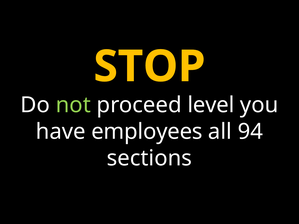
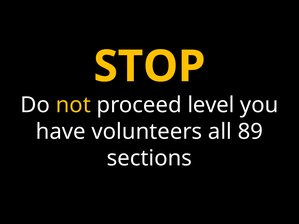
not colour: light green -> yellow
employees: employees -> volunteers
94: 94 -> 89
